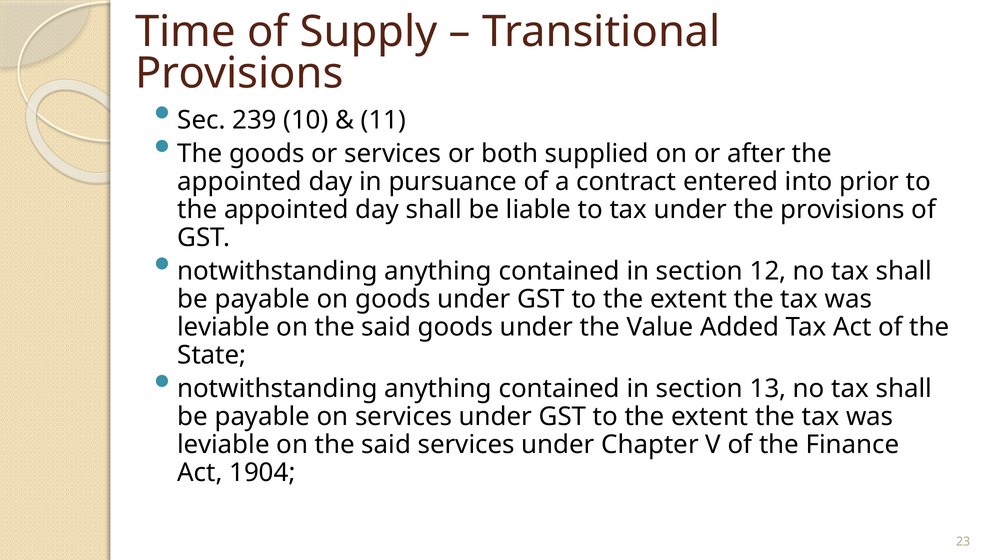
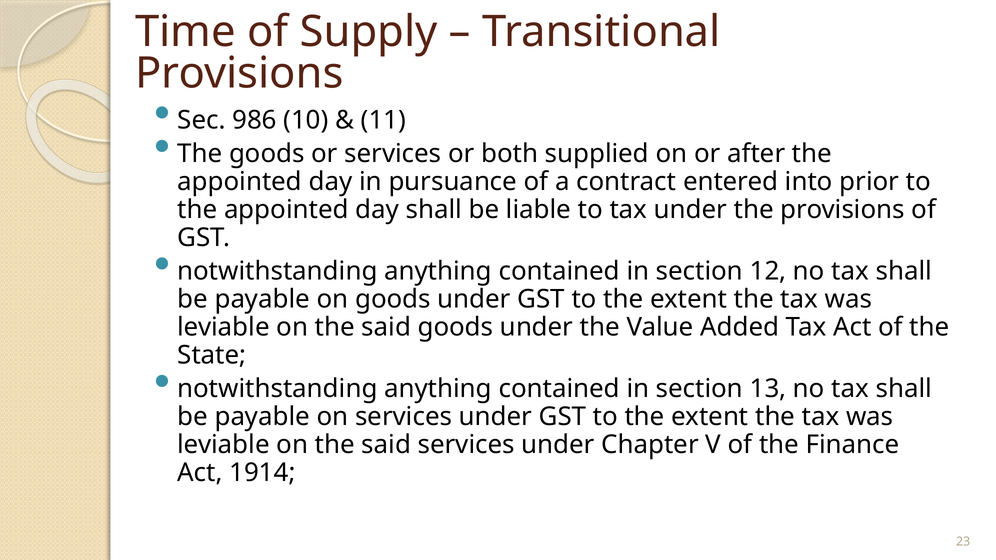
239: 239 -> 986
1904: 1904 -> 1914
